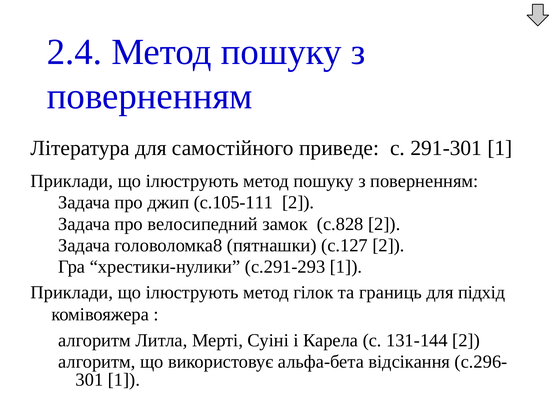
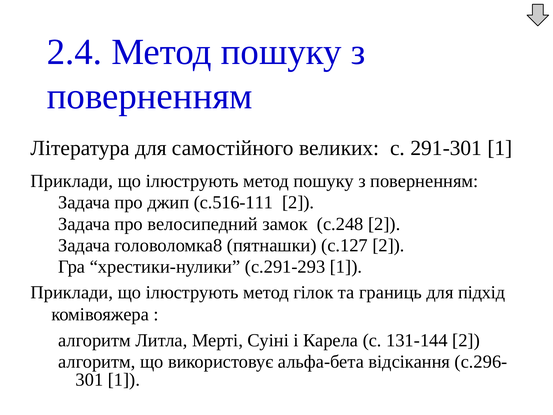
приведе: приведе -> великих
с.105-111: с.105-111 -> с.516-111
с.828: с.828 -> с.248
